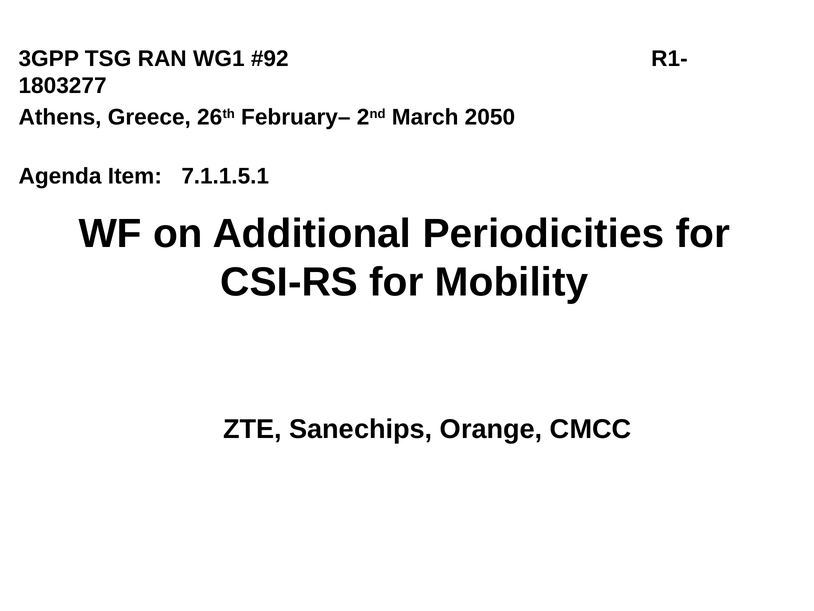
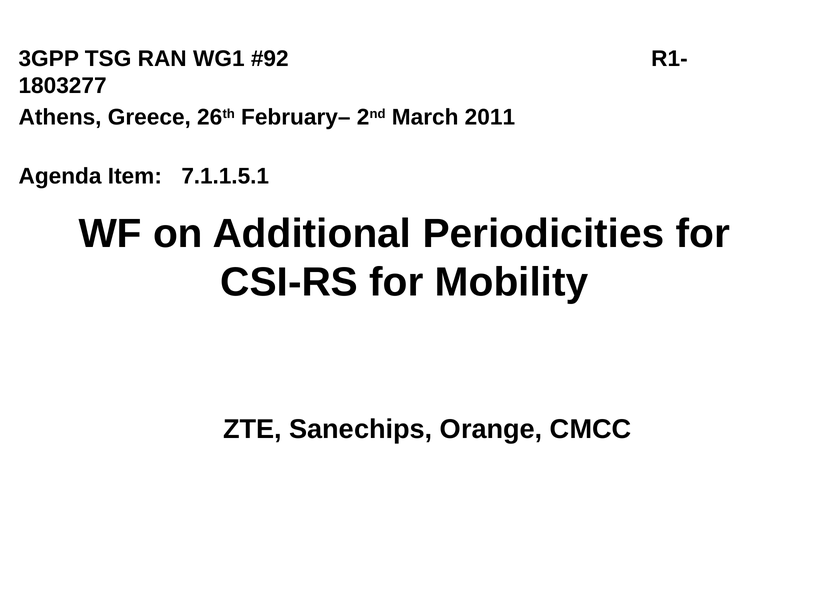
2050: 2050 -> 2011
